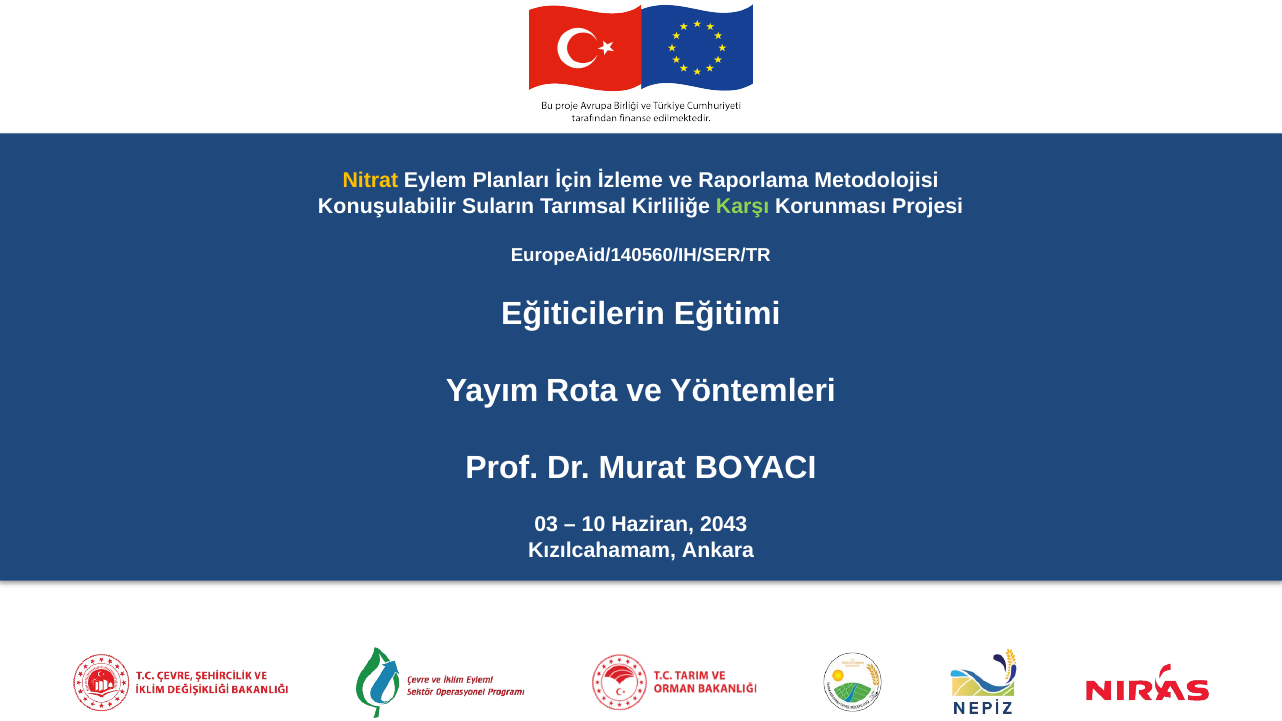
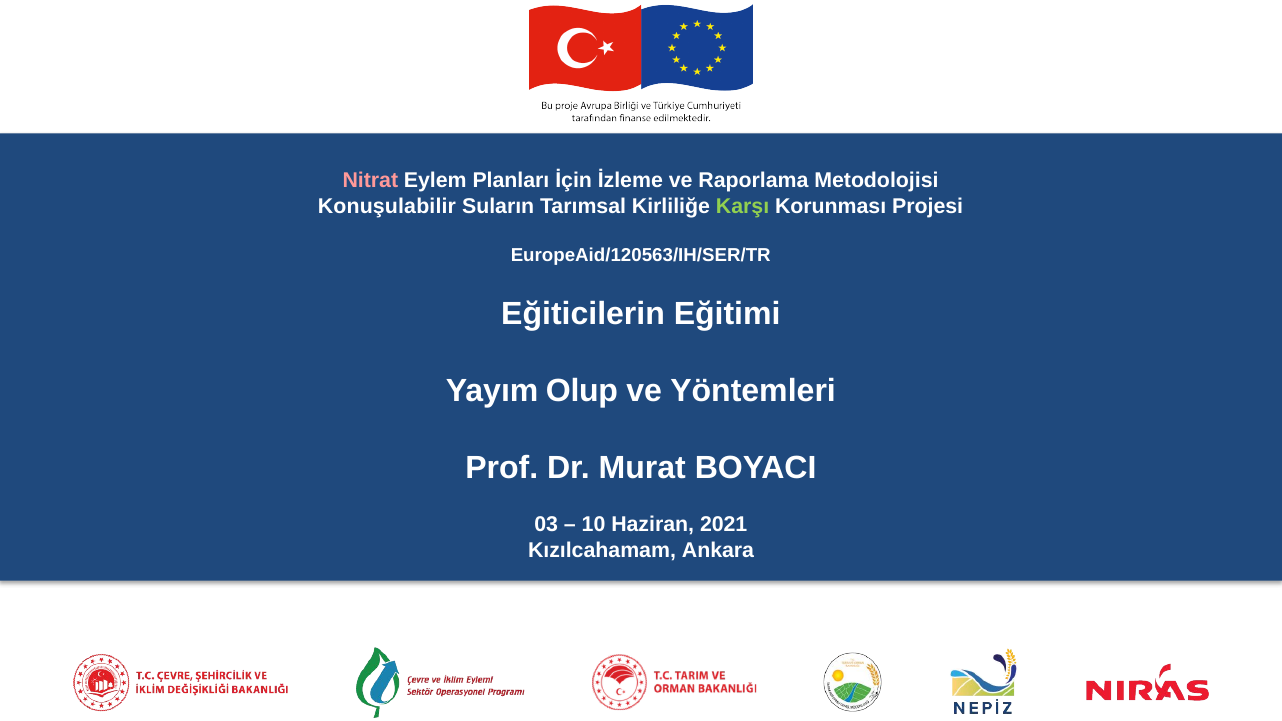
Nitrat at (370, 181) colour: yellow -> pink
EuropeAid/140560/IH/SER/TR: EuropeAid/140560/IH/SER/TR -> EuropeAid/120563/IH/SER/TR
Rota: Rota -> Olup
2043: 2043 -> 2021
